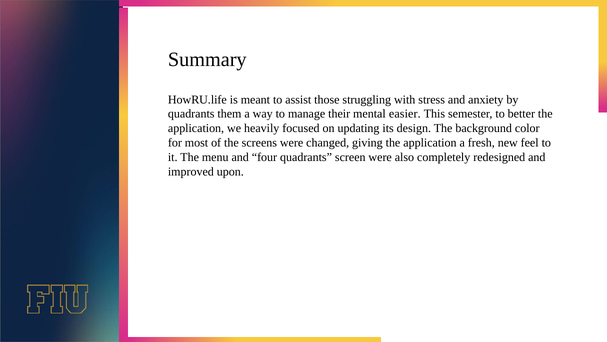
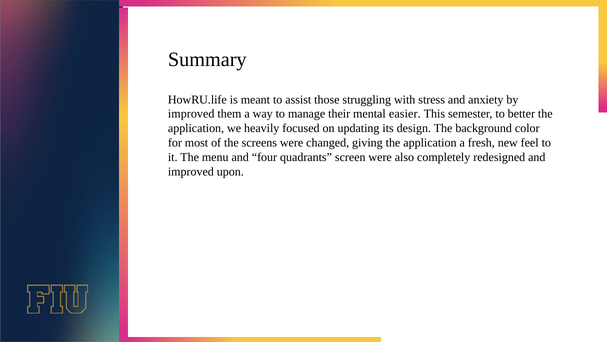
quadrants at (191, 114): quadrants -> improved
